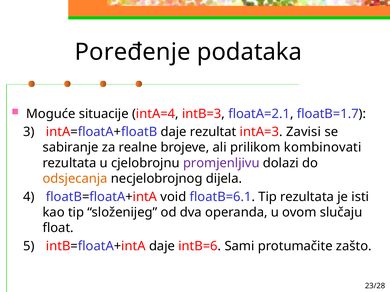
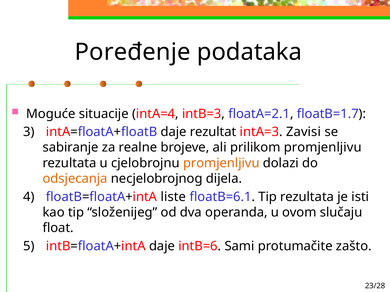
prilikom kombinovati: kombinovati -> promjenljivu
promjenljivu at (221, 163) colour: purple -> orange
void: void -> liste
